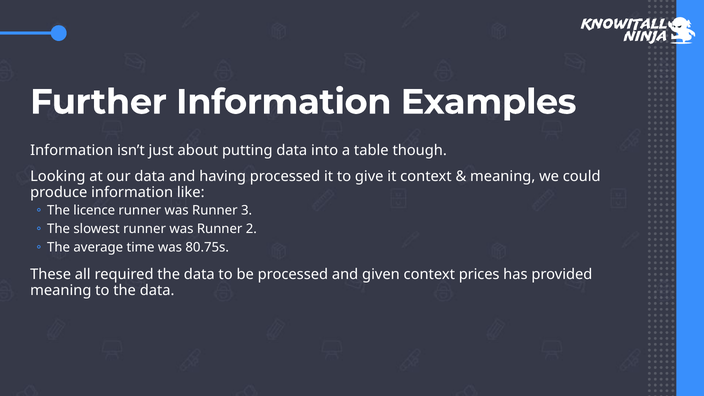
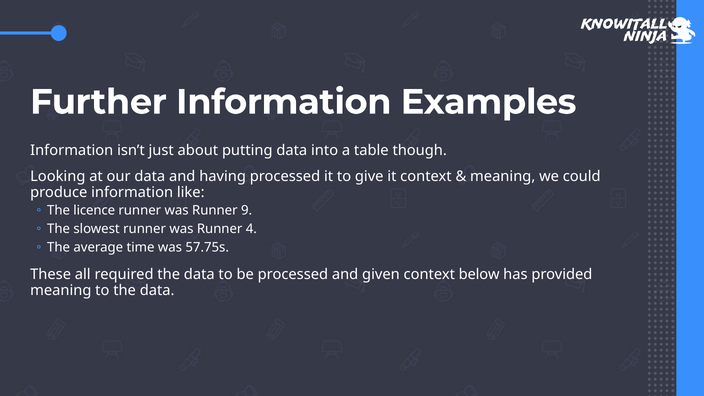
3: 3 -> 9
2: 2 -> 4
80.75s: 80.75s -> 57.75s
prices: prices -> below
